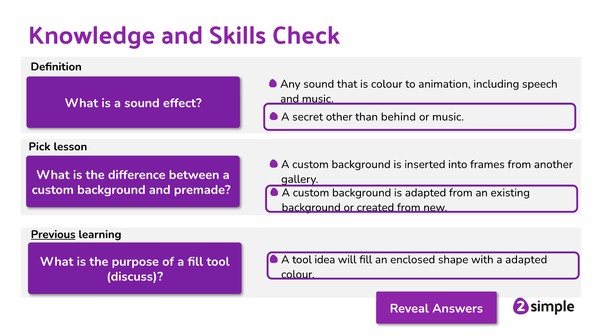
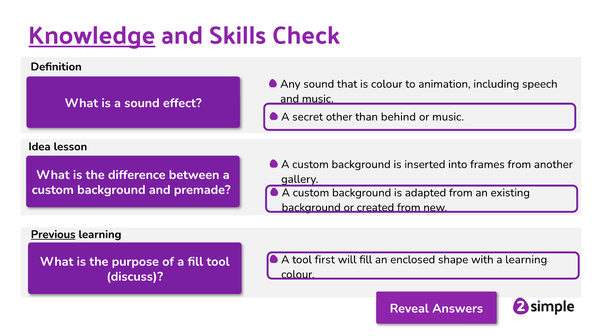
Knowledge underline: none -> present
Pick: Pick -> Idea
idea: idea -> first
a adapted: adapted -> learning
